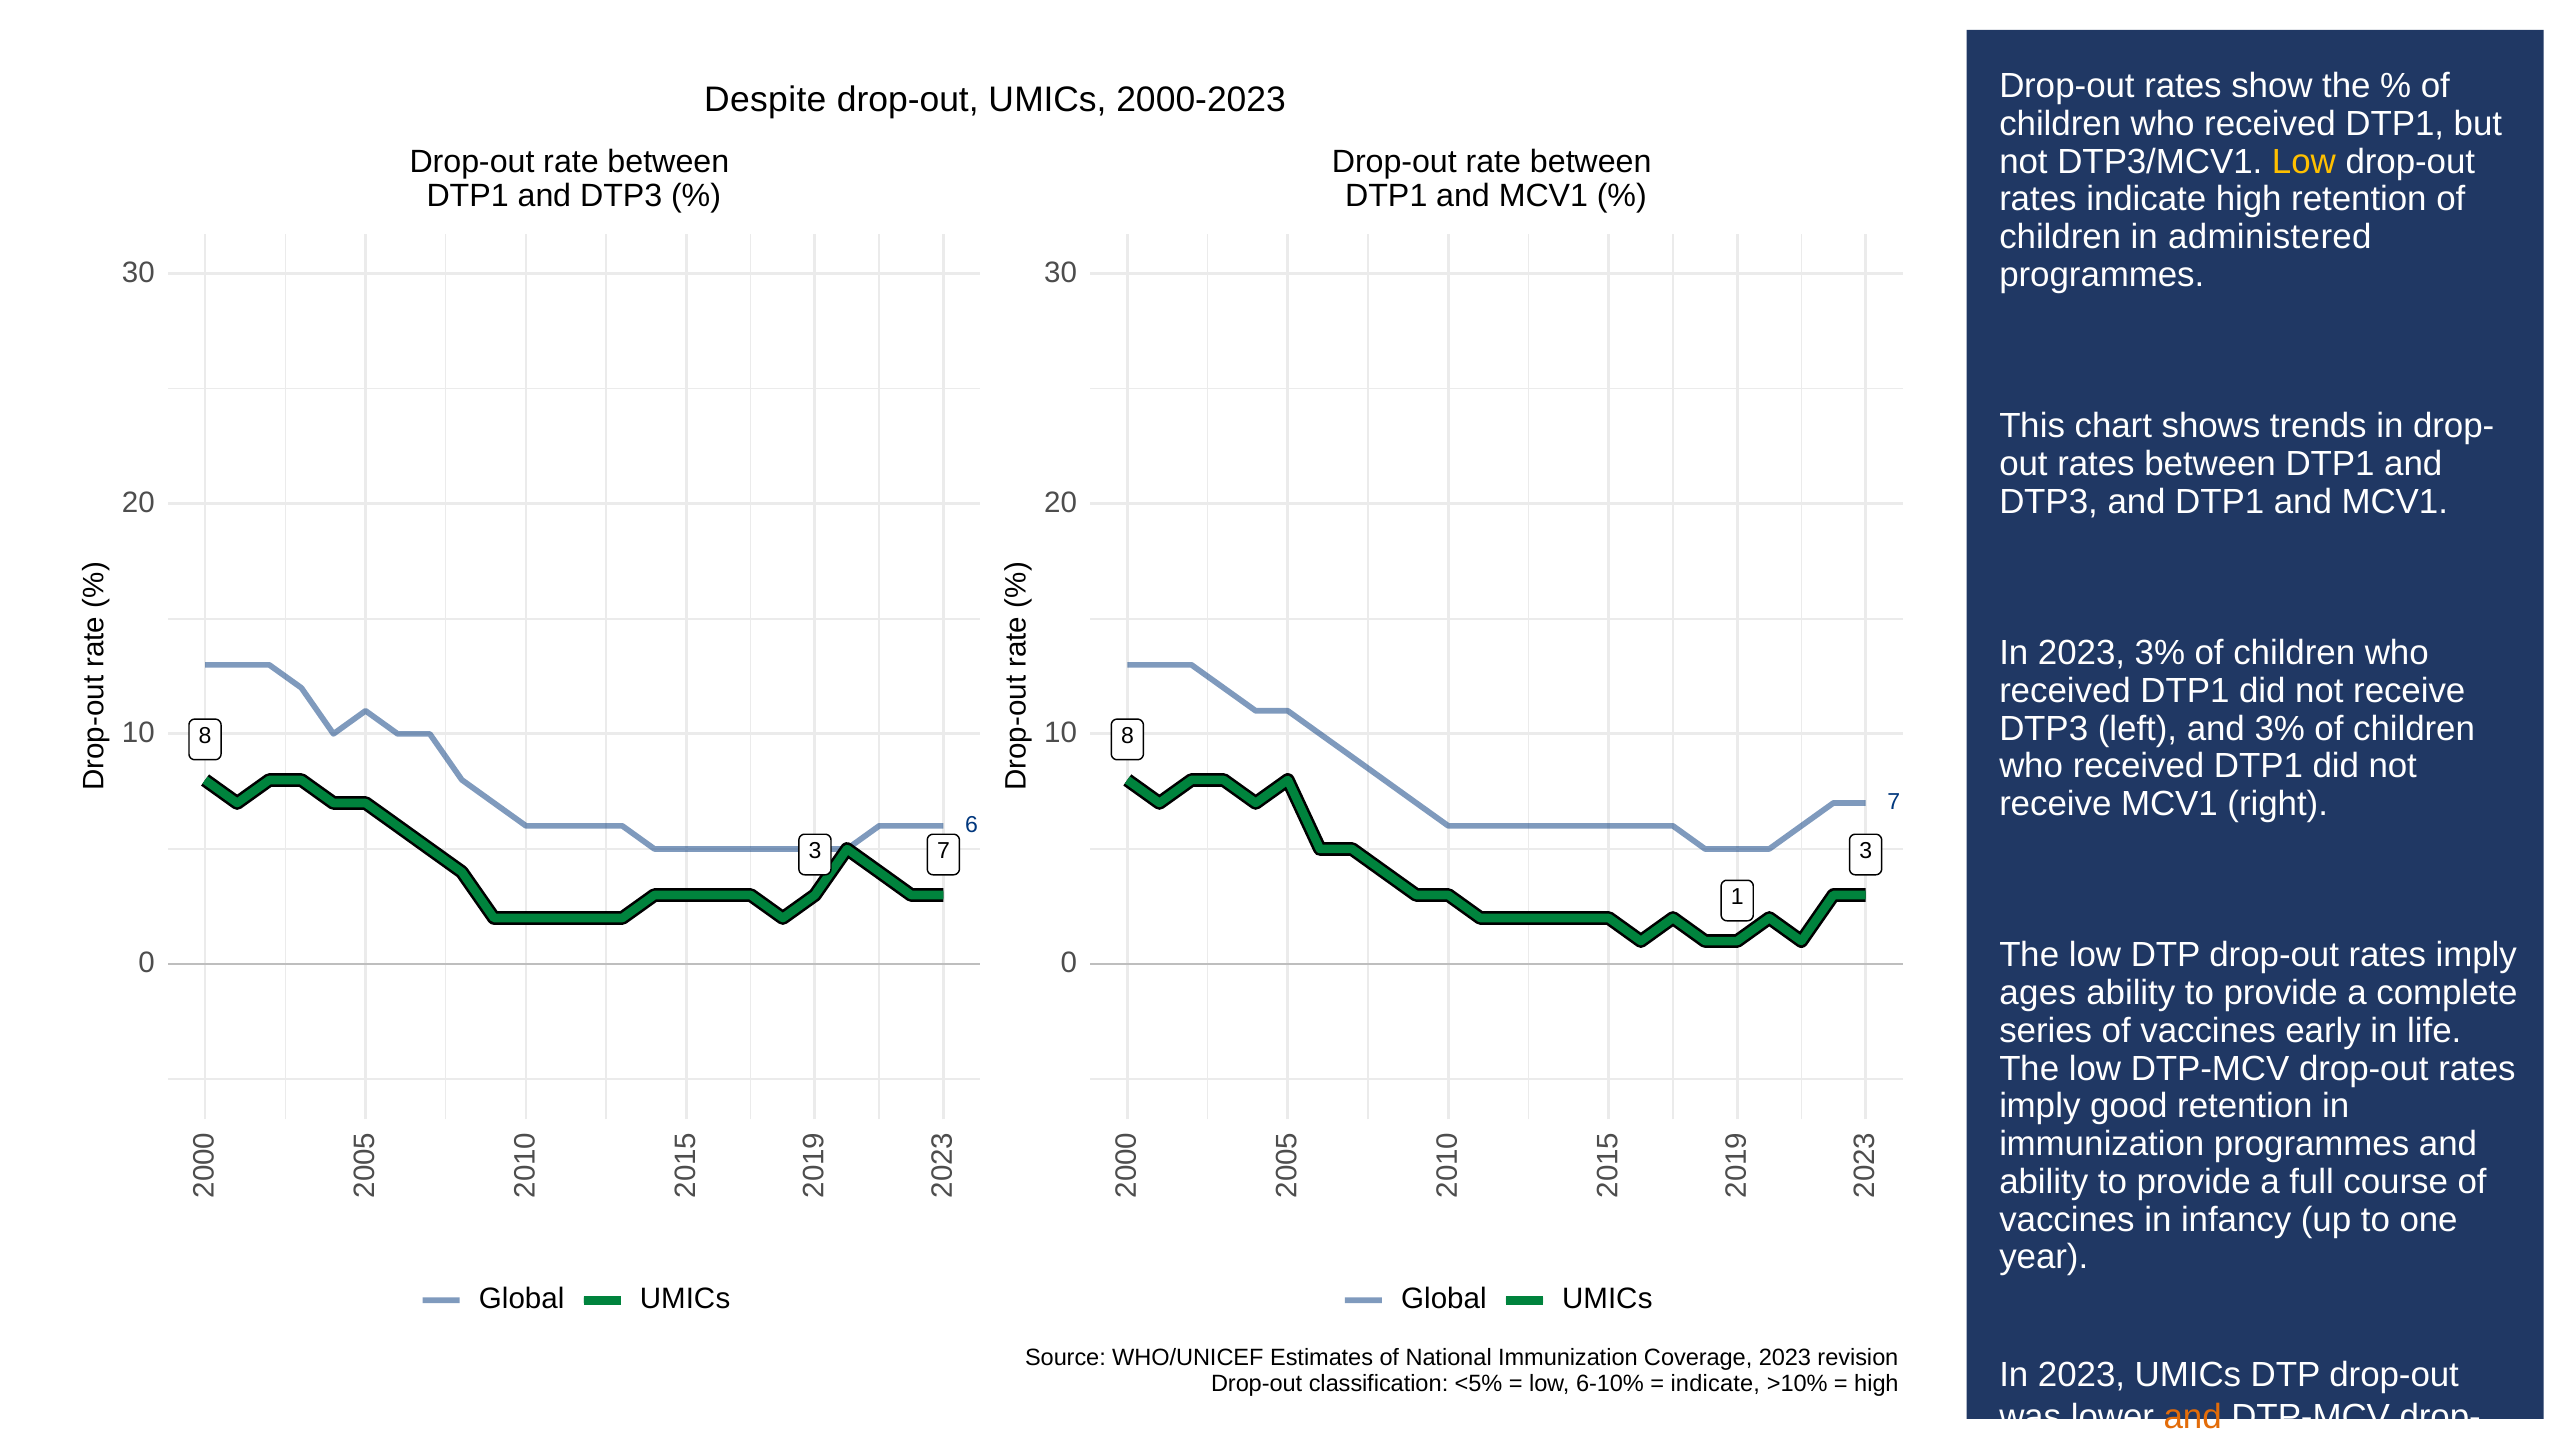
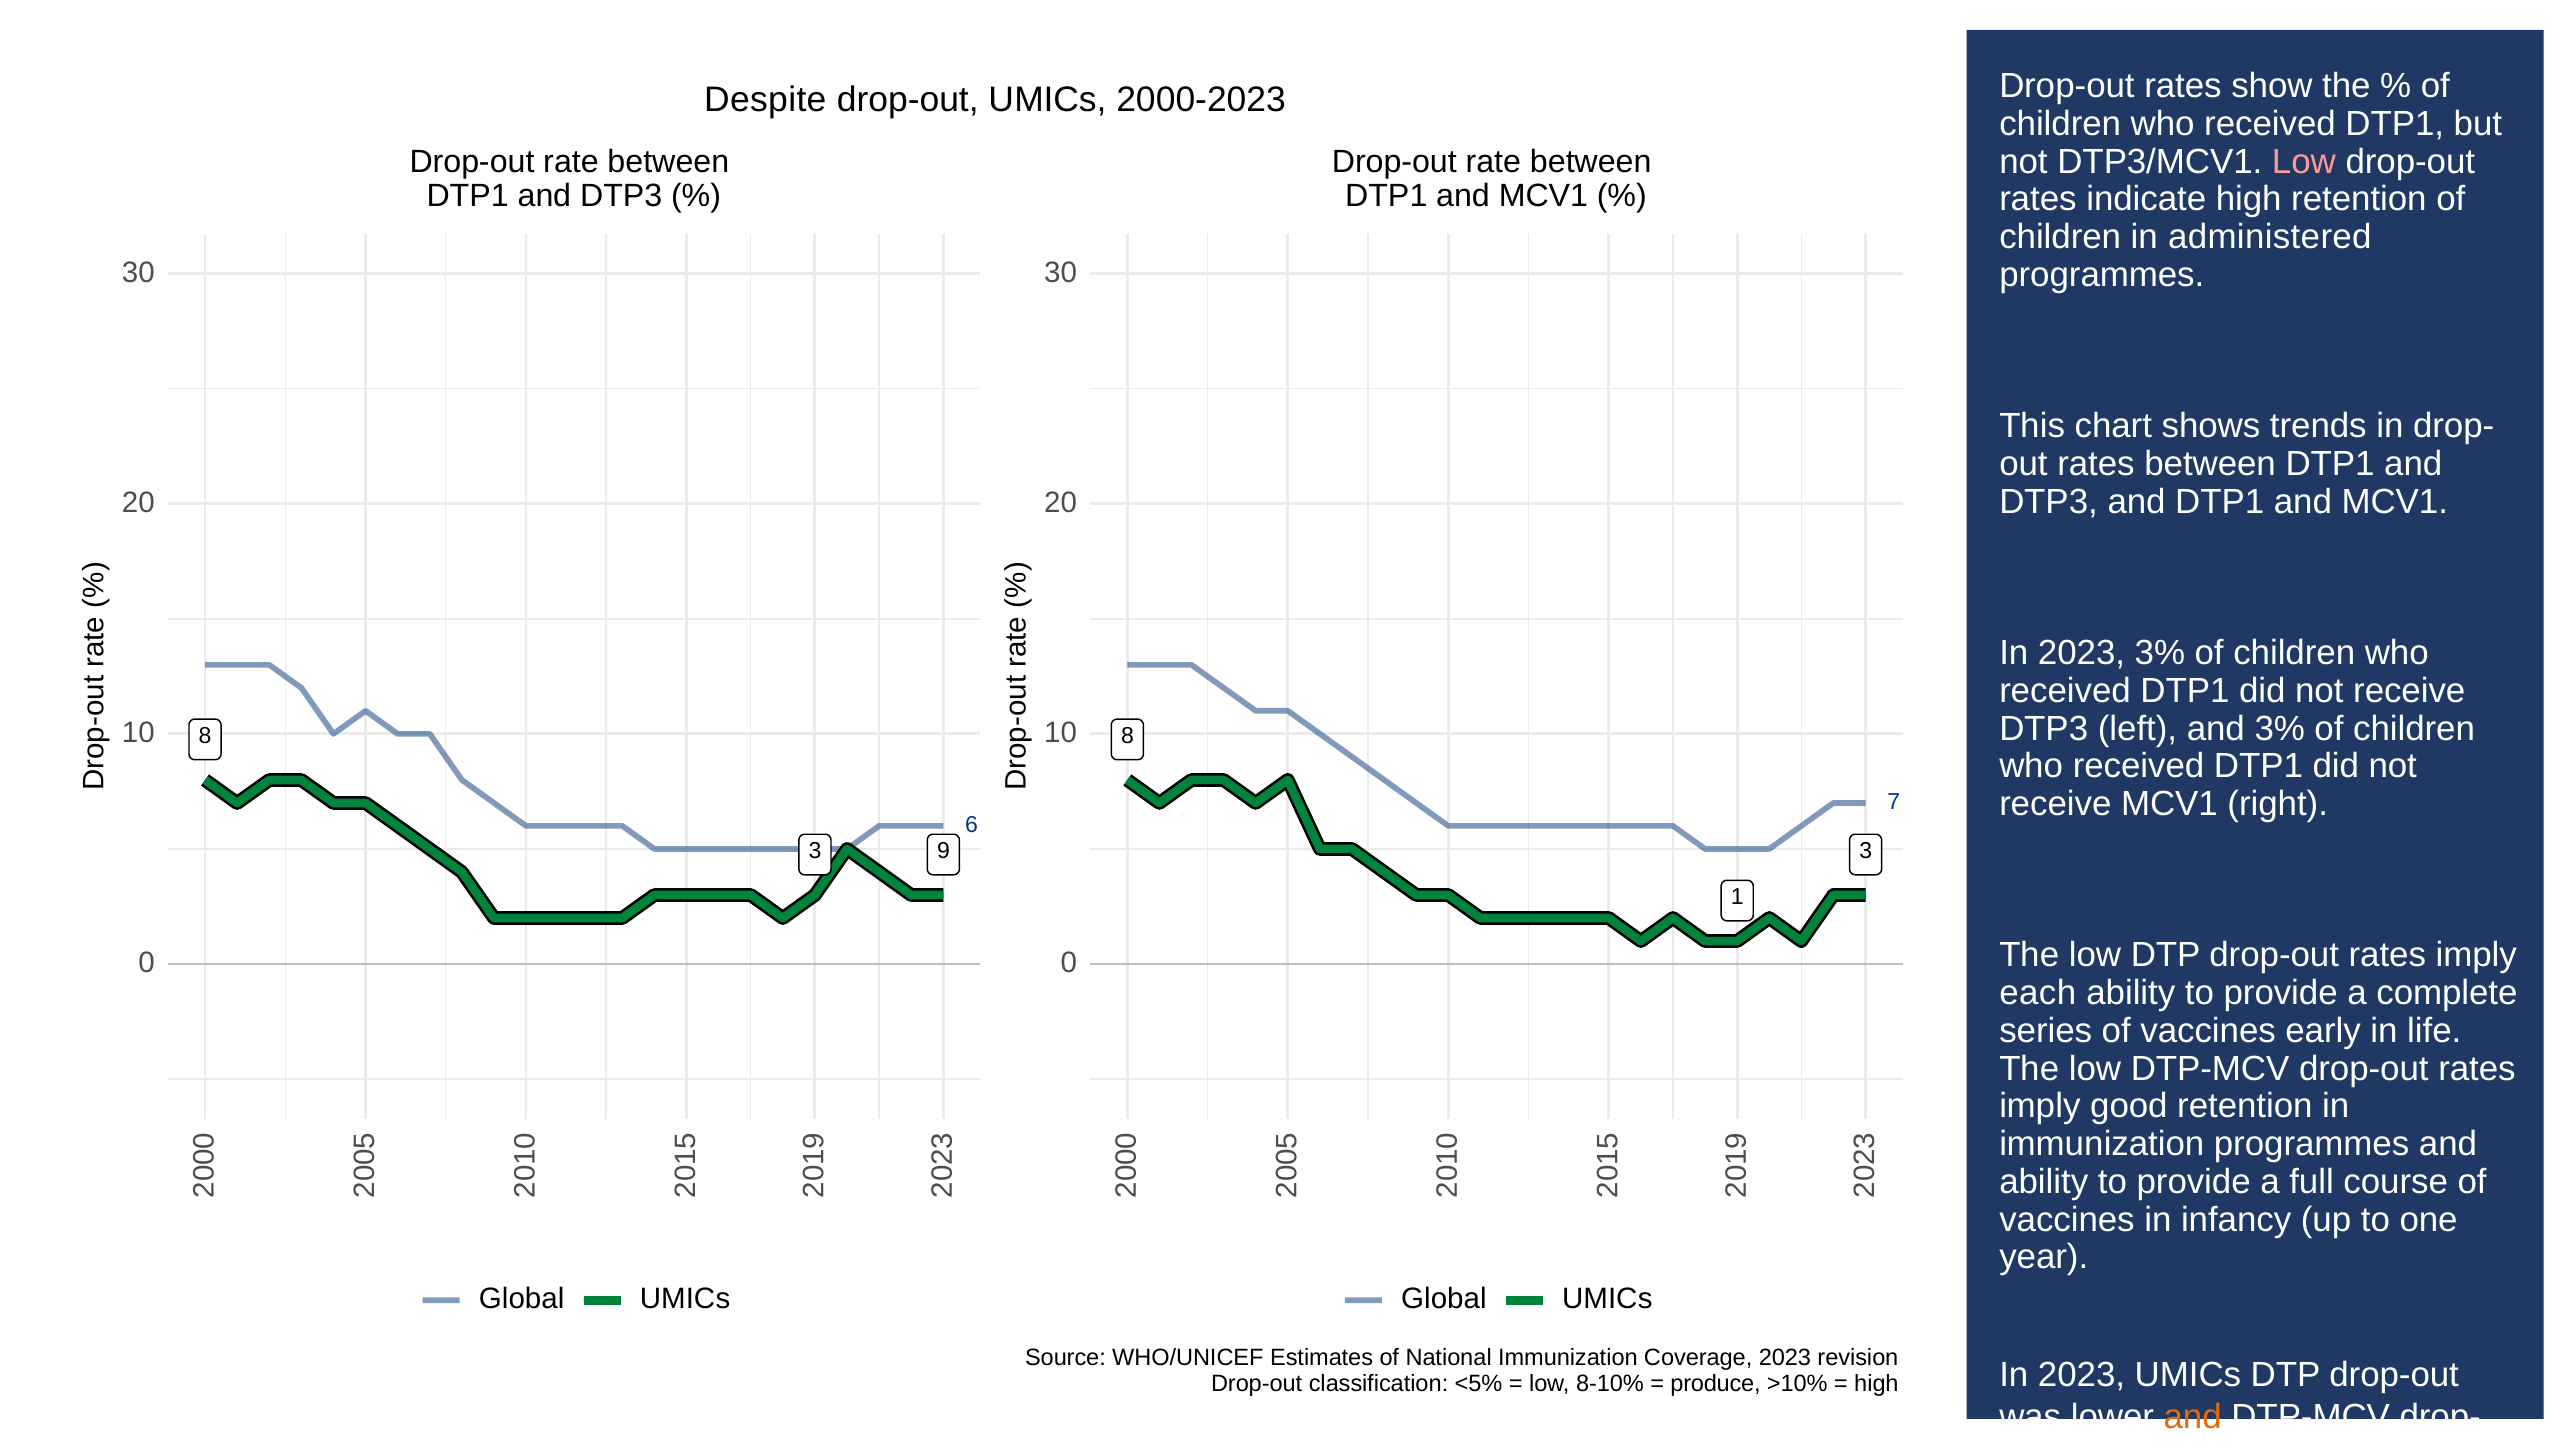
Low at (2304, 162) colour: yellow -> pink
7 at (943, 851): 7 -> 9
ages: ages -> each
6-10%: 6-10% -> 8-10%
indicate at (1715, 1383): indicate -> produce
